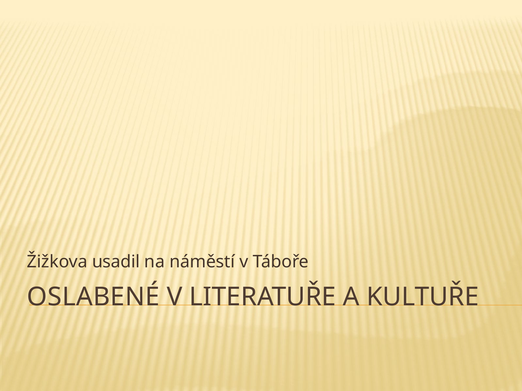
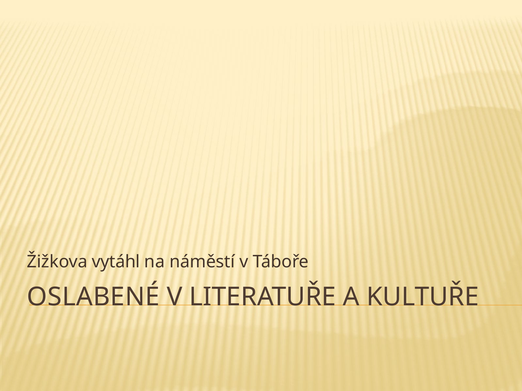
usadil: usadil -> vytáhl
